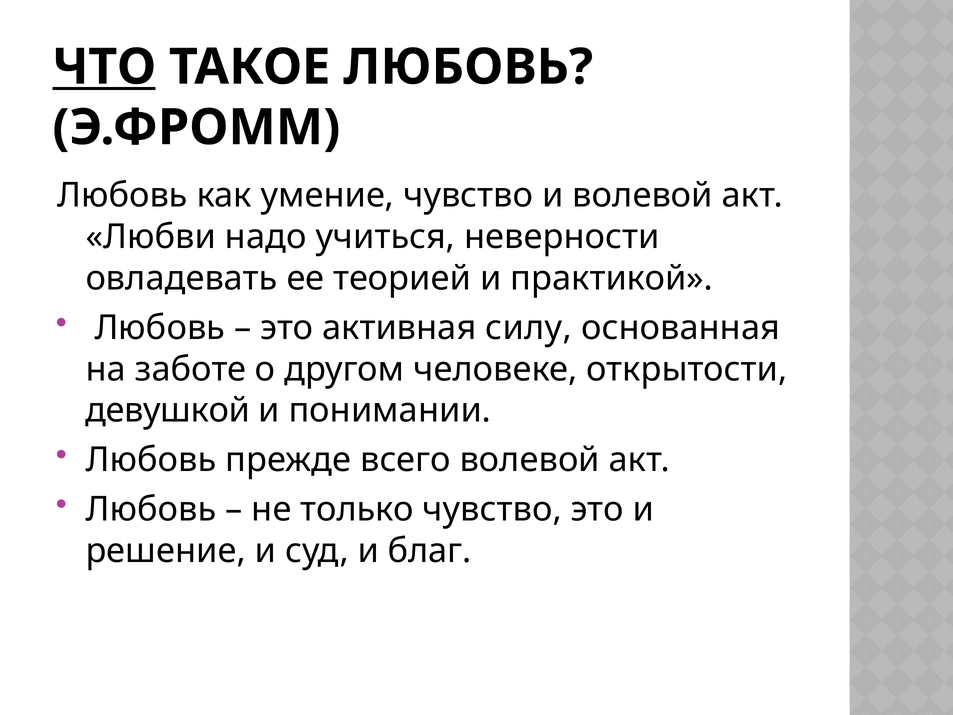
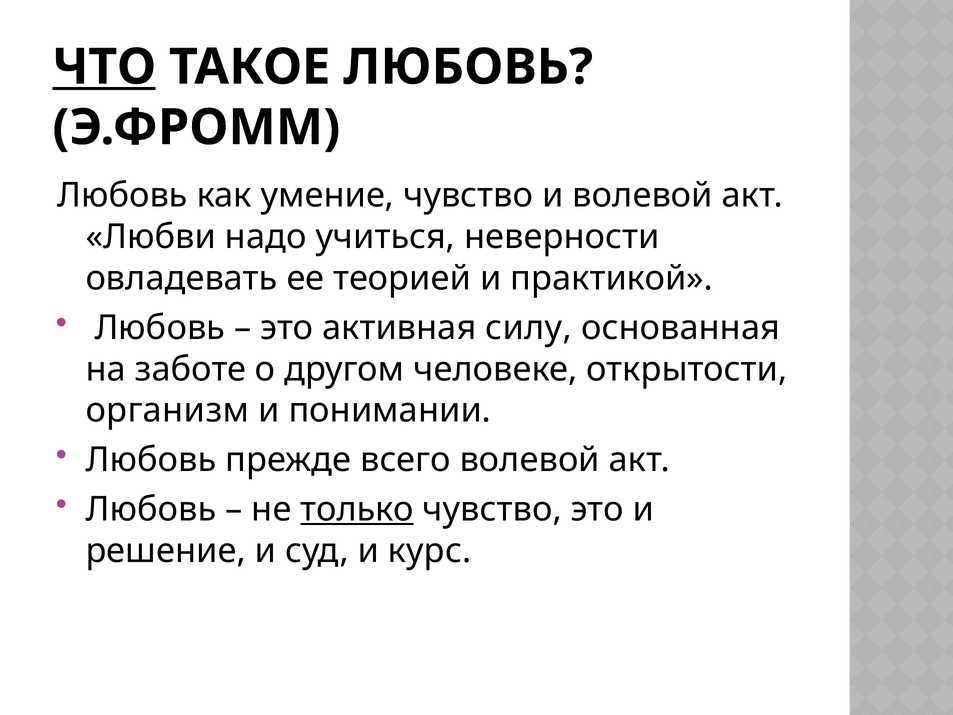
девушкой: девушкой -> организм
только underline: none -> present
благ: благ -> курс
